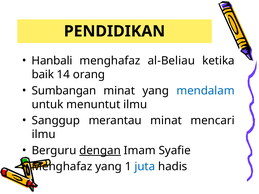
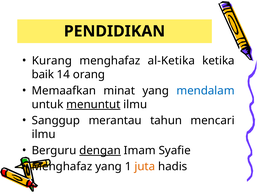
Hanbali: Hanbali -> Kurang
al-Beliau: al-Beliau -> al-Ketika
Sumbangan: Sumbangan -> Memaafkan
menuntut underline: none -> present
merantau minat: minat -> tahun
juta colour: blue -> orange
